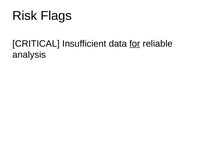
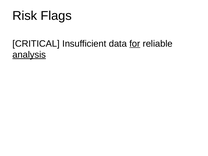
analysis underline: none -> present
